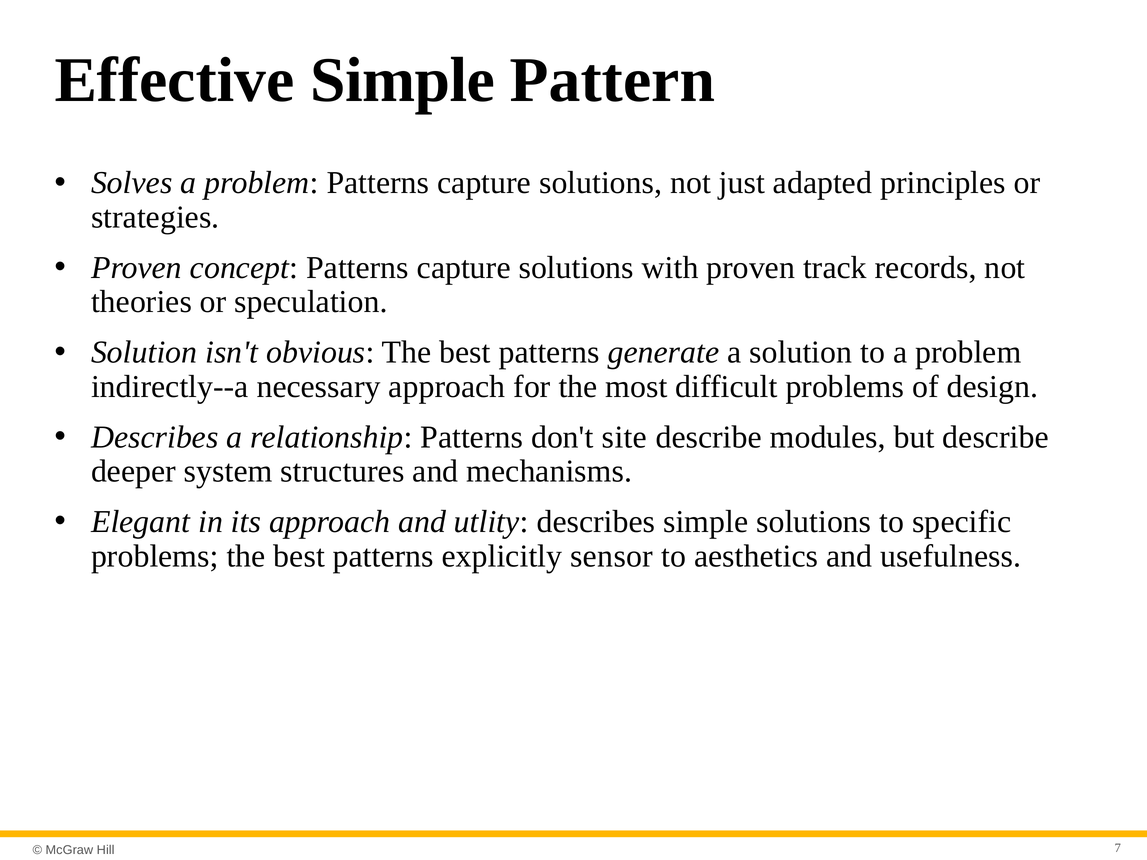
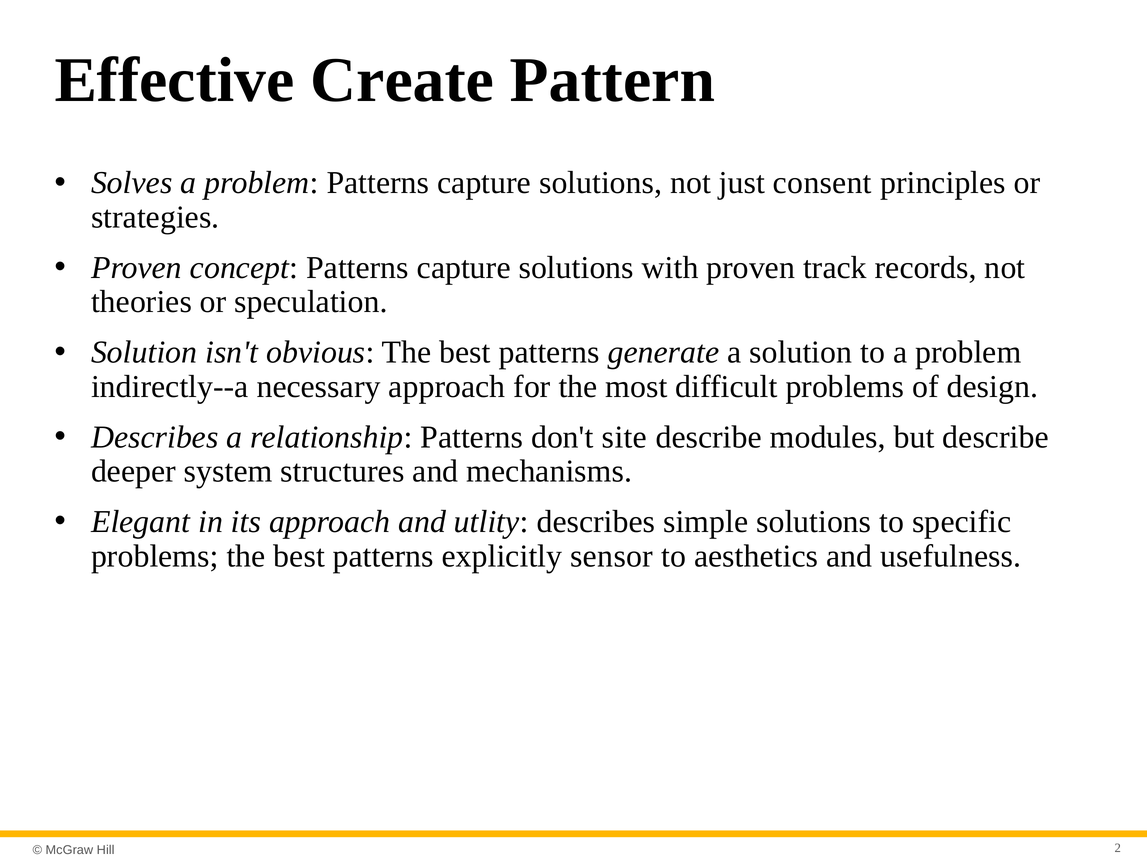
Effective Simple: Simple -> Create
adapted: adapted -> consent
7: 7 -> 2
